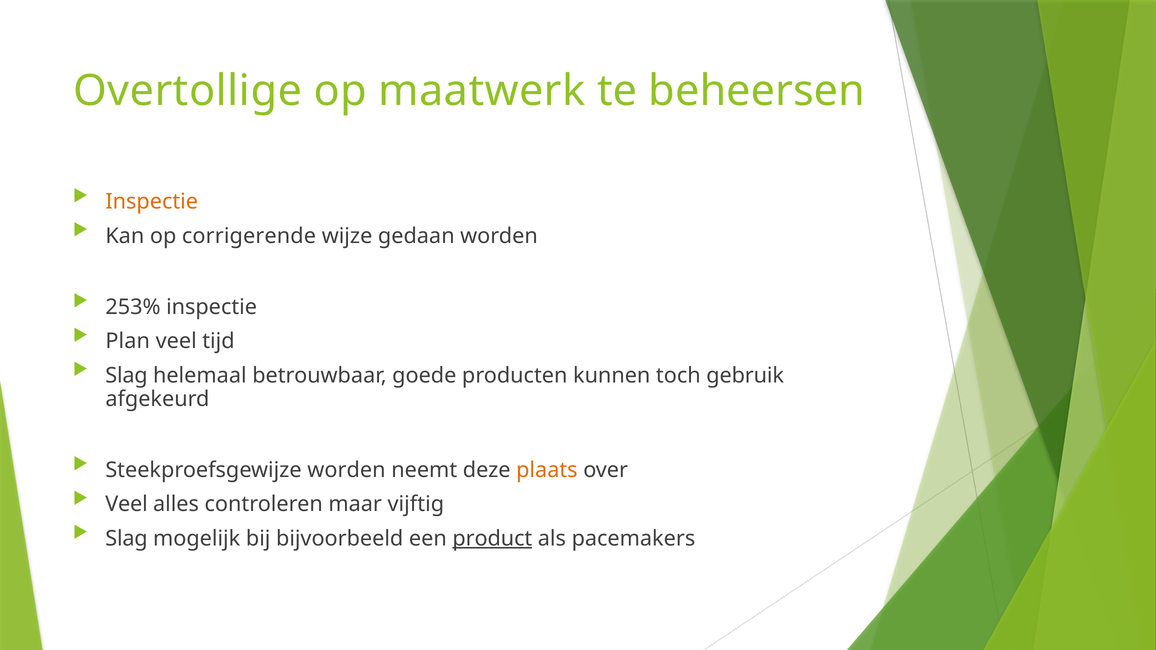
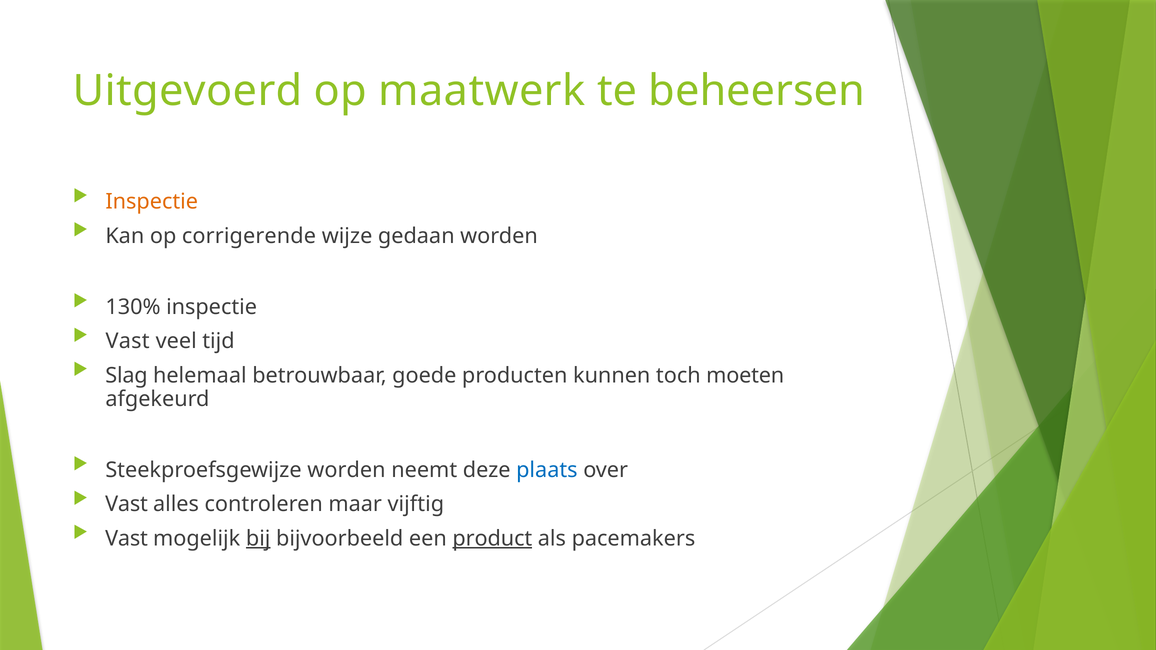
Overtollige: Overtollige -> Uitgevoerd
253%: 253% -> 130%
Plan at (128, 341): Plan -> Vast
gebruik: gebruik -> moeten
plaats colour: orange -> blue
Veel at (127, 504): Veel -> Vast
Slag at (127, 539): Slag -> Vast
bij underline: none -> present
